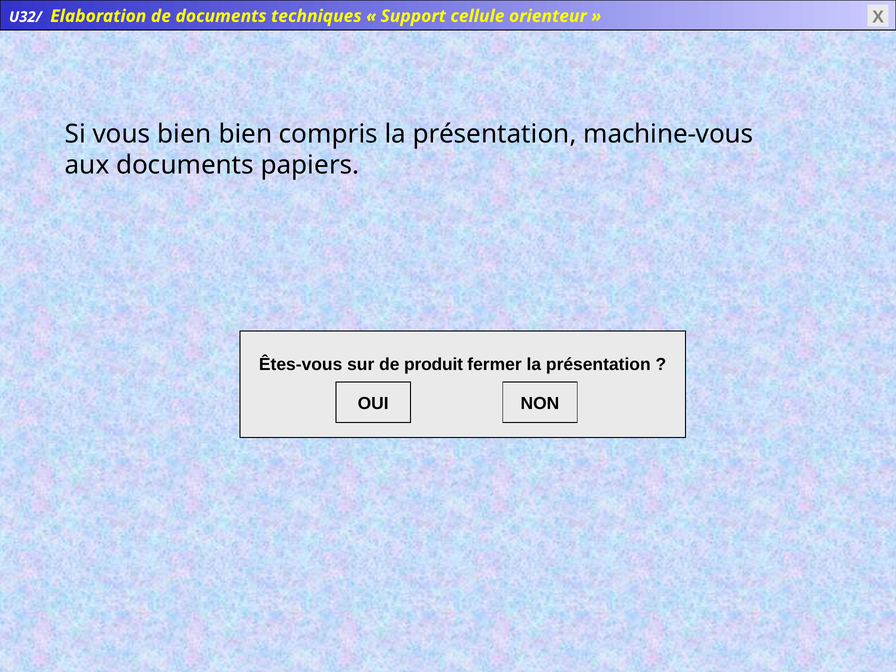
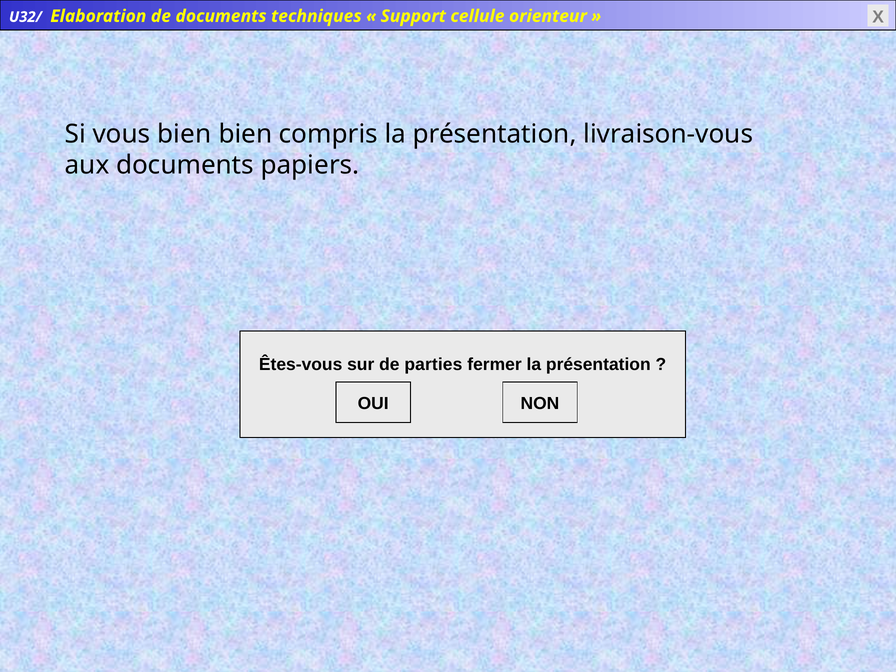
machine-vous: machine-vous -> livraison-vous
produit: produit -> parties
